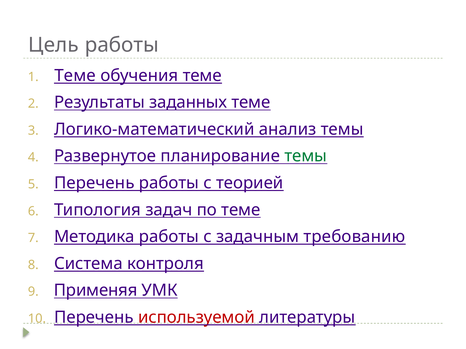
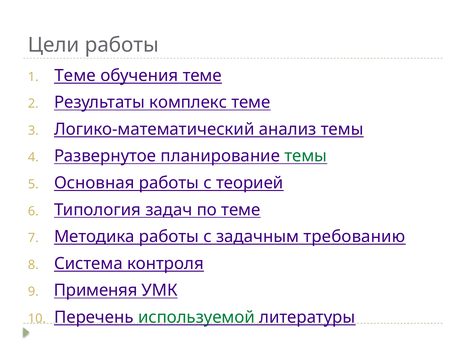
Цель: Цель -> Цели
заданных: заданных -> комплекс
Перечень at (94, 183): Перечень -> Основная
используемой colour: red -> green
